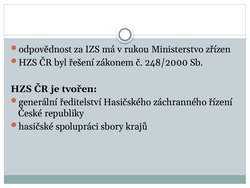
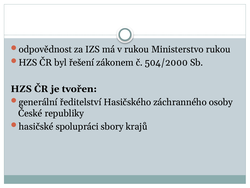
Ministerstvo zřízen: zřízen -> rukou
248/2000: 248/2000 -> 504/2000
řízení: řízení -> osoby
